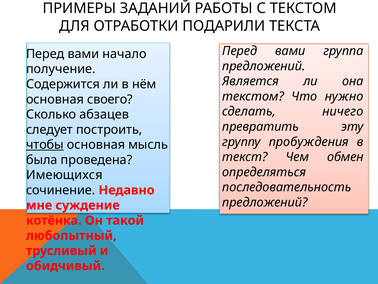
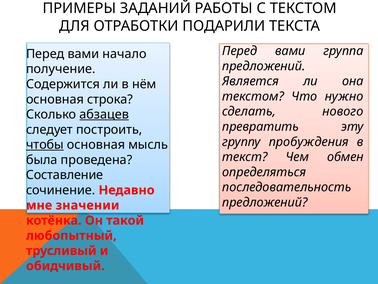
своего: своего -> строка
ничего: ничего -> нового
абзацев underline: none -> present
Имеющихся: Имеющихся -> Составление
суждение: суждение -> значении
